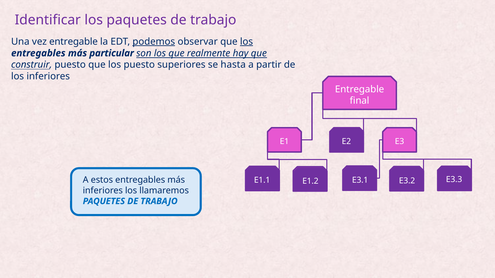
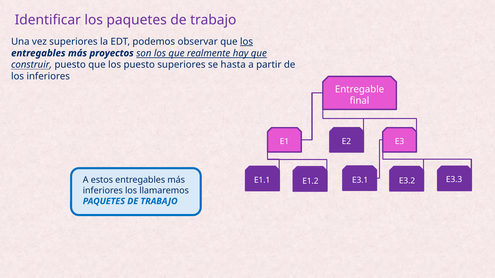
vez entregable: entregable -> superiores
podemos underline: present -> none
particular: particular -> proyectos
